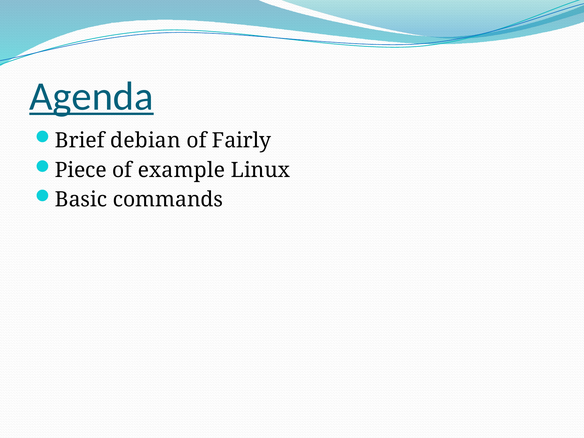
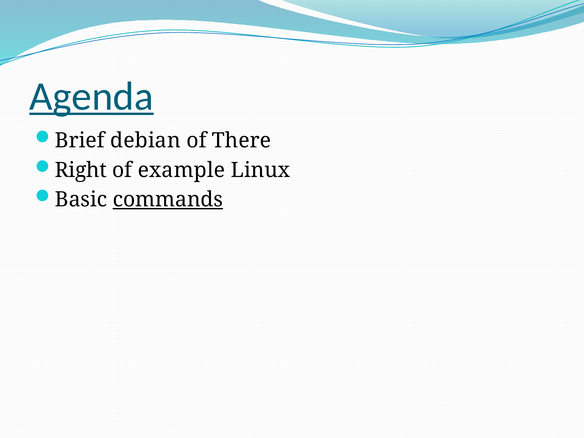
Fairly: Fairly -> There
Piece: Piece -> Right
commands underline: none -> present
